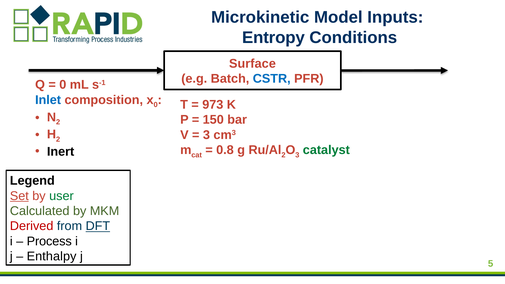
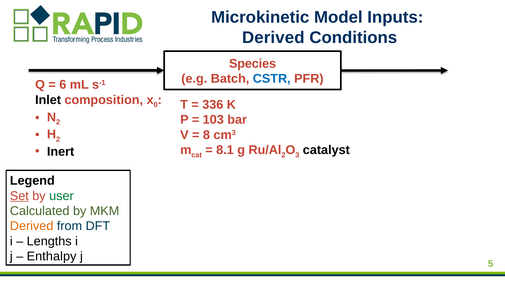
Entropy at (273, 38): Entropy -> Derived
Surface: Surface -> Species
0 at (63, 85): 0 -> 6
Inlet colour: blue -> black
973: 973 -> 336
150: 150 -> 103
3 at (206, 135): 3 -> 8
0.8: 0.8 -> 8.1
catalyst colour: green -> black
Derived at (32, 226) colour: red -> orange
DFT underline: present -> none
Process: Process -> Lengths
